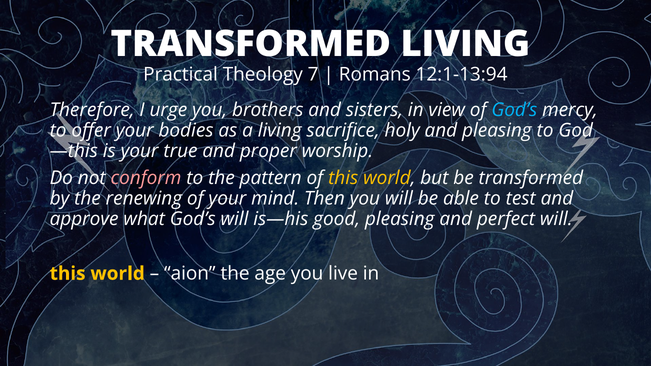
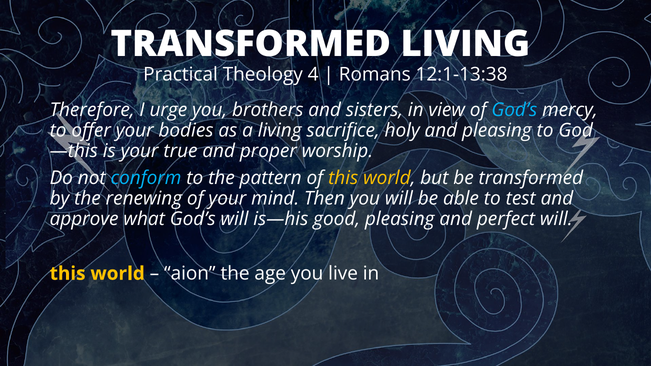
7: 7 -> 4
12:1-13:94: 12:1-13:94 -> 12:1-13:38
conform colour: pink -> light blue
